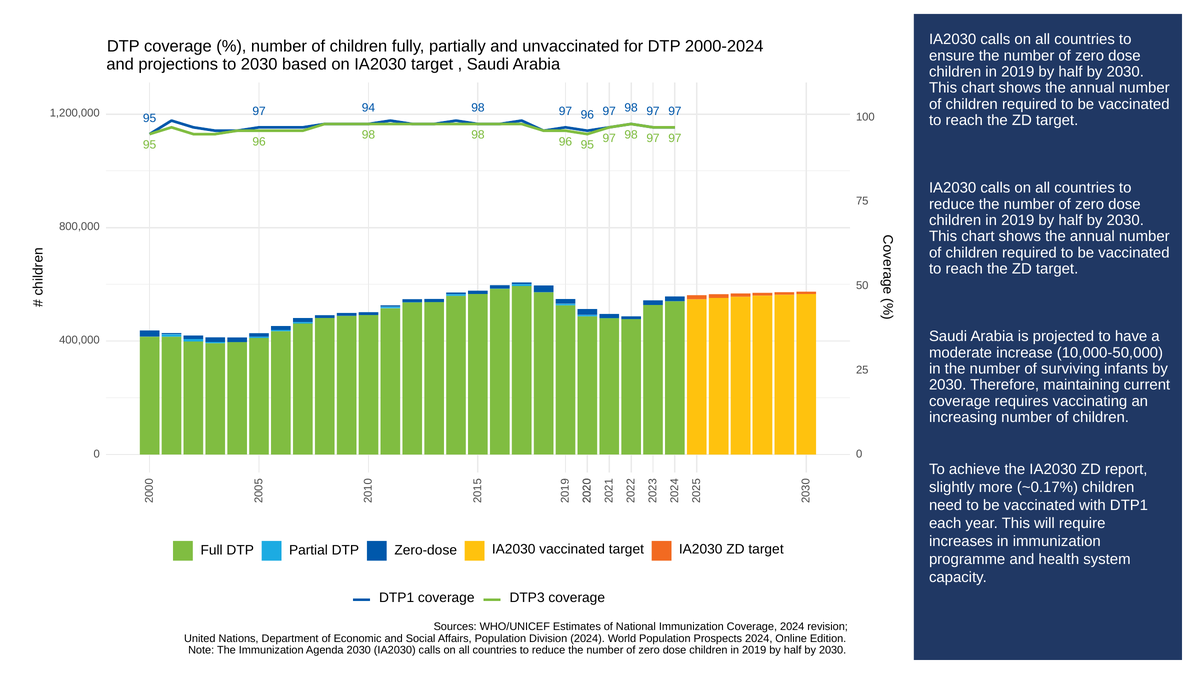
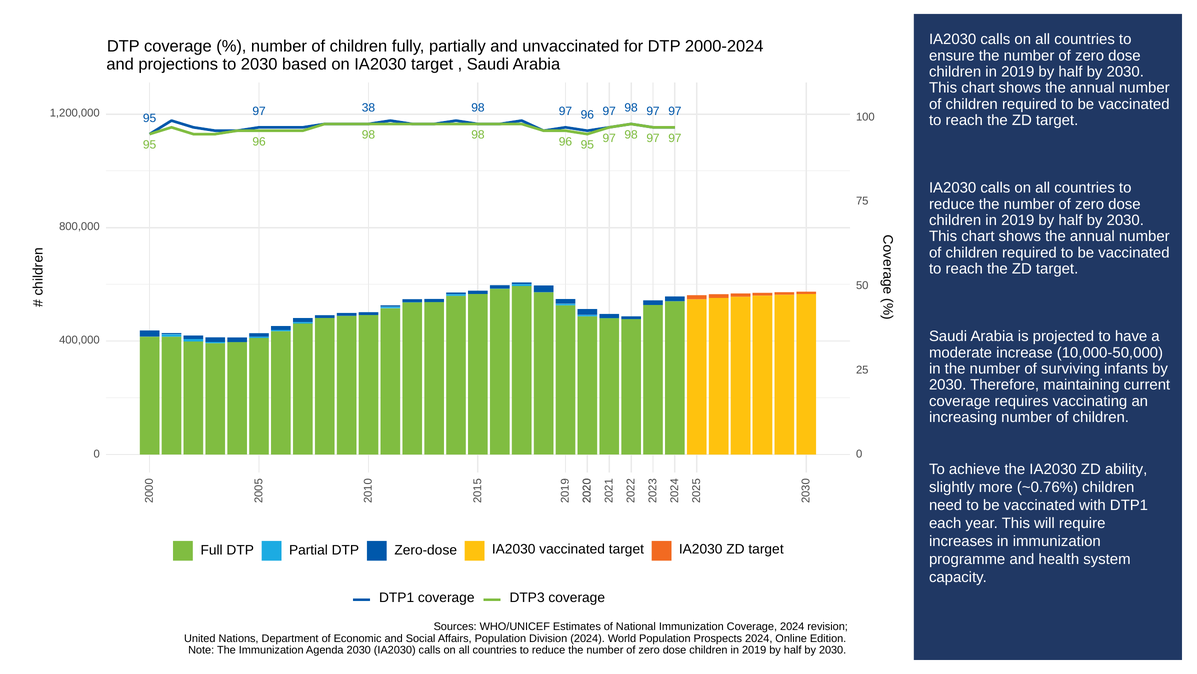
94: 94 -> 38
report: report -> ability
~0.17%: ~0.17% -> ~0.76%
